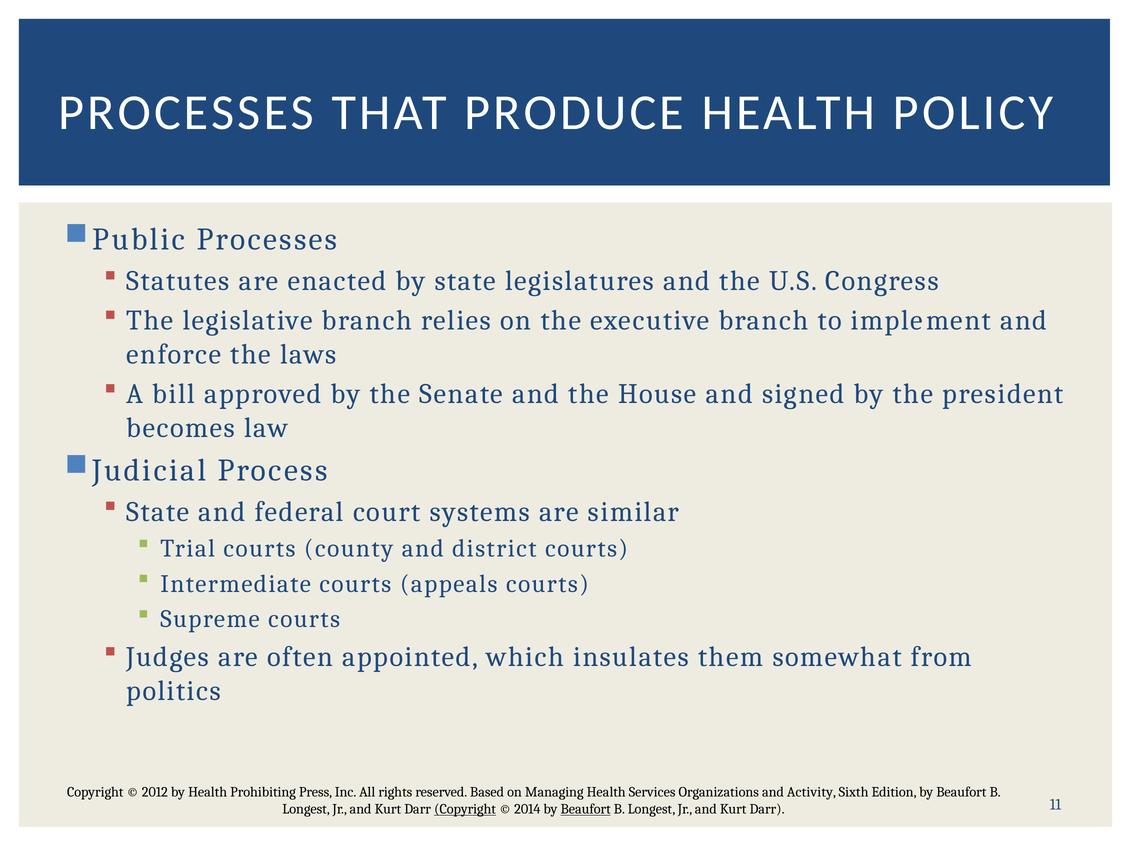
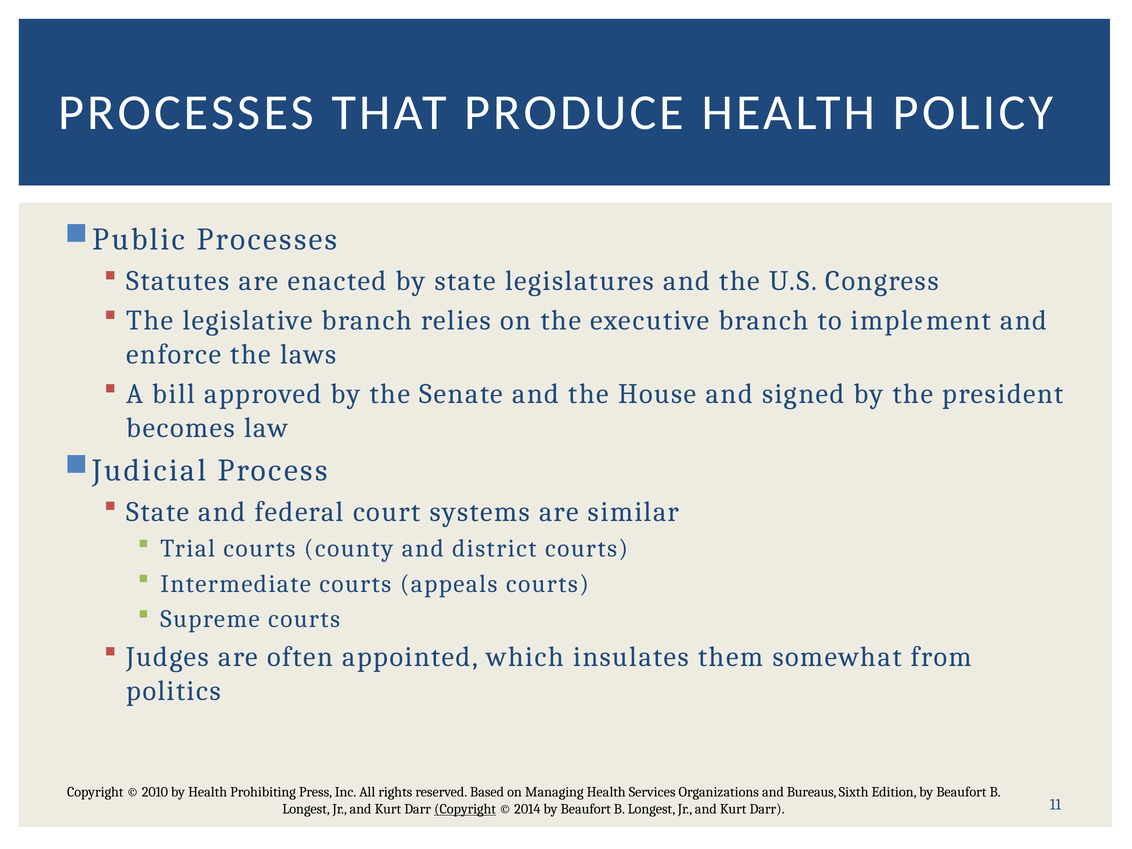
2012: 2012 -> 2010
Activity: Activity -> Bureaus
Beaufort at (586, 809) underline: present -> none
